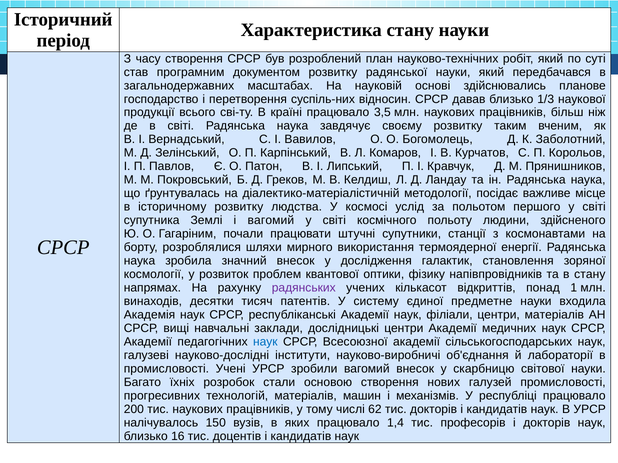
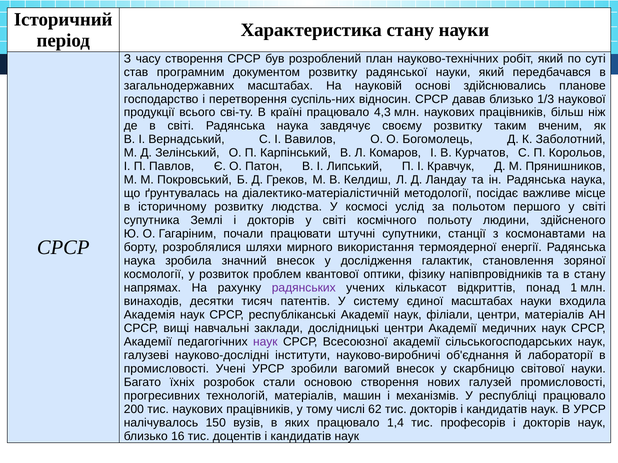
3,5: 3,5 -> 4,3
Землі і вагомий: вагомий -> докторів
єдиної предметне: предметне -> масштабах
наук at (265, 342) colour: blue -> purple
